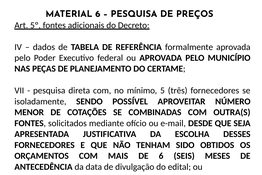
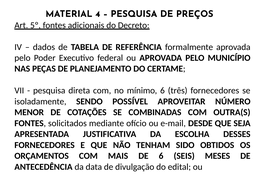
MATERIAL 6: 6 -> 4
mínimo 5: 5 -> 6
